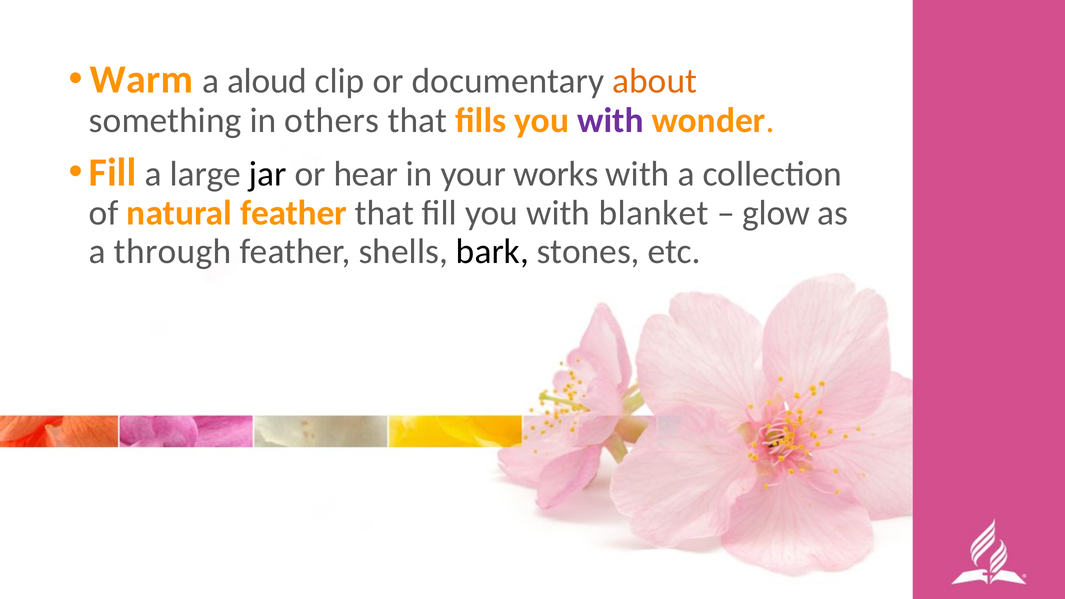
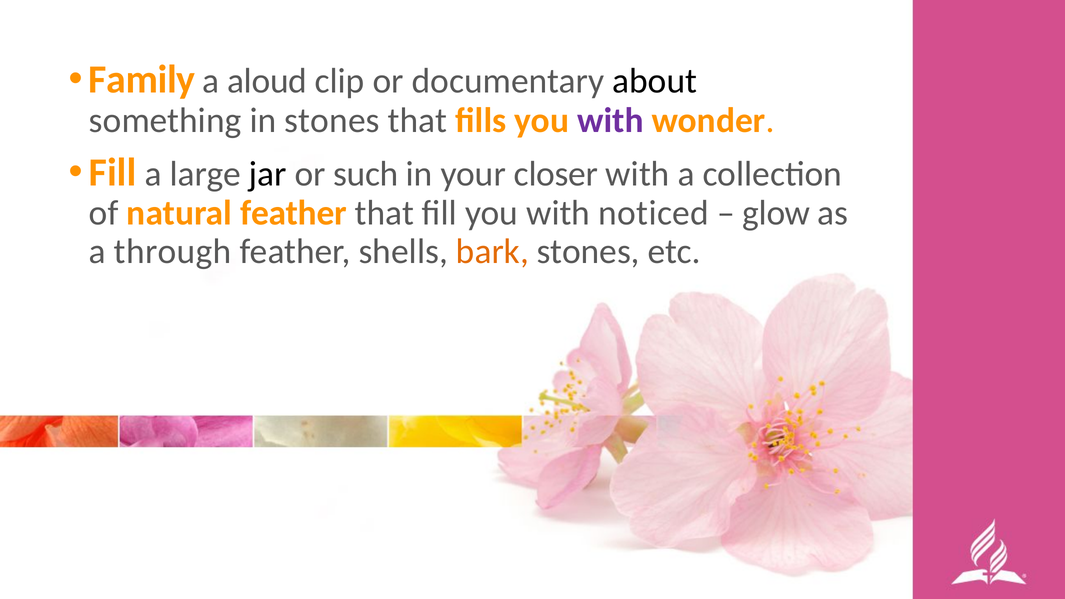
Warm: Warm -> Family
about colour: orange -> black
in others: others -> stones
hear: hear -> such
works: works -> closer
blanket: blanket -> noticed
bark colour: black -> orange
